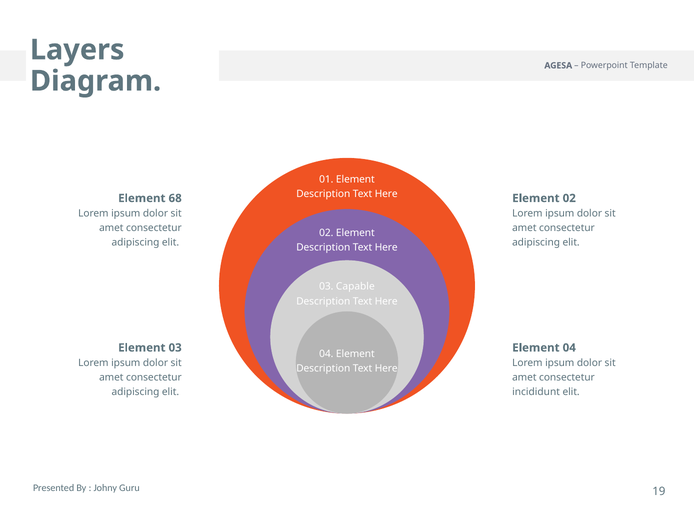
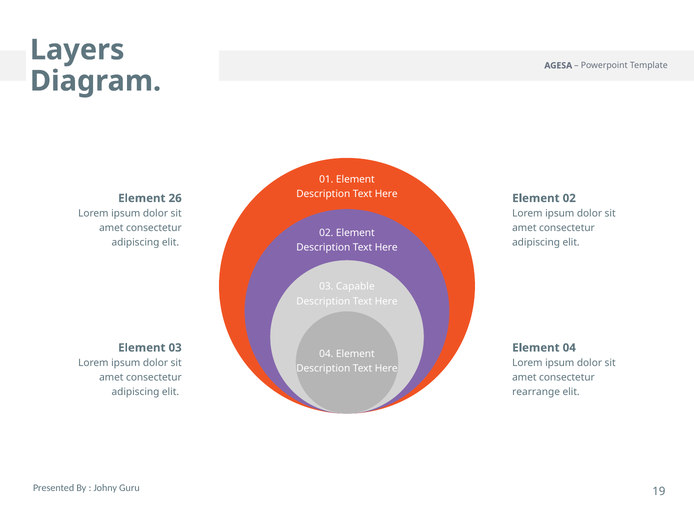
68: 68 -> 26
incididunt: incididunt -> rearrange
